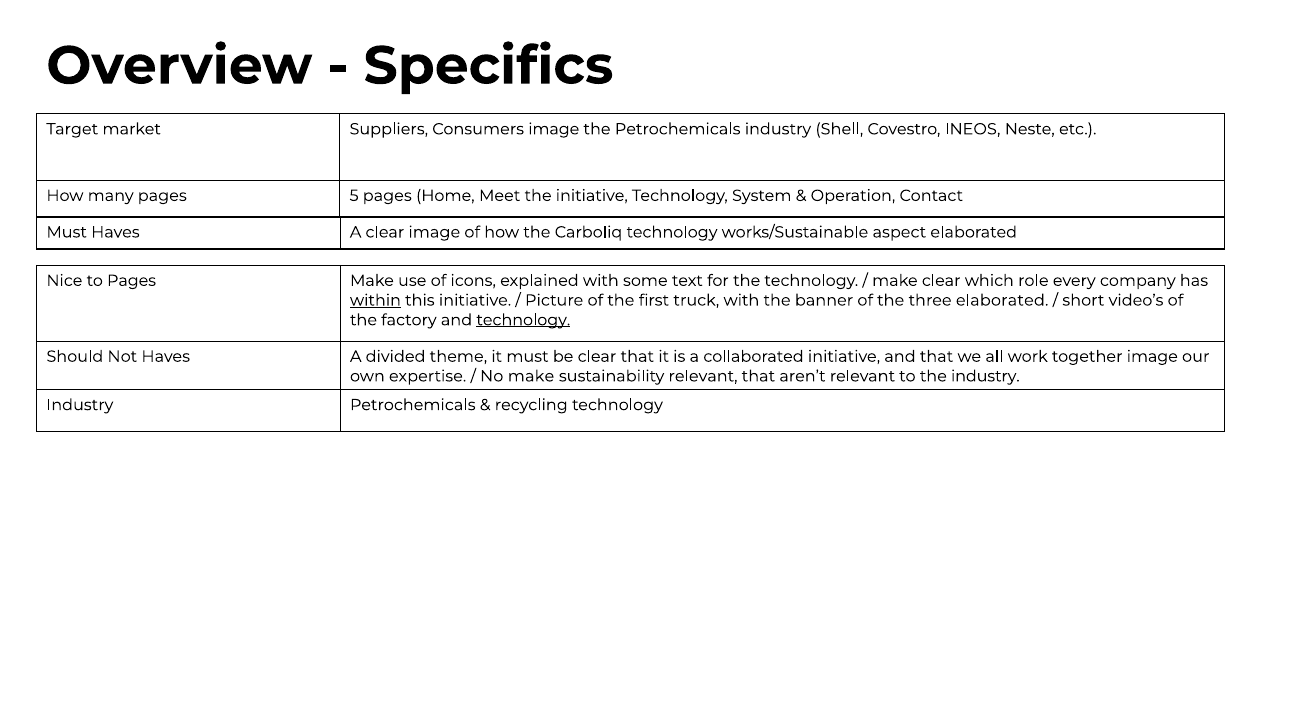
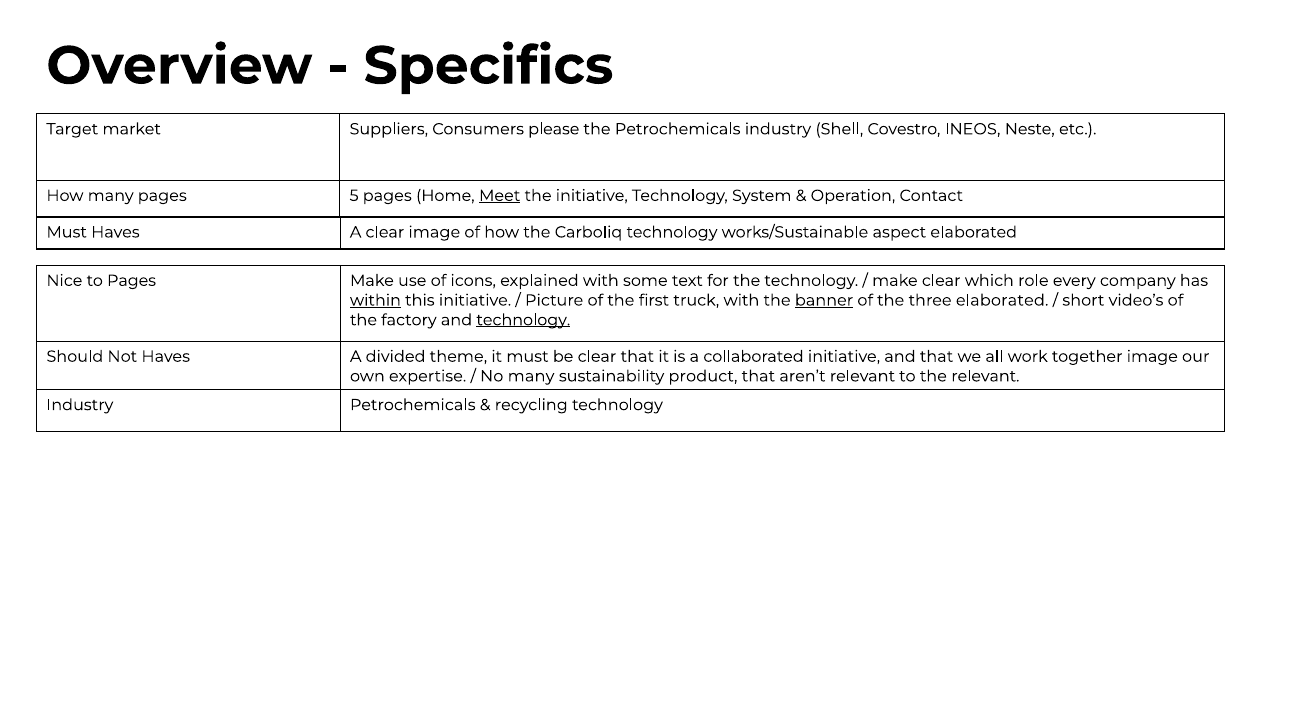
Consumers image: image -> please
Meet underline: none -> present
banner underline: none -> present
No make: make -> many
sustainability relevant: relevant -> product
the industry: industry -> relevant
